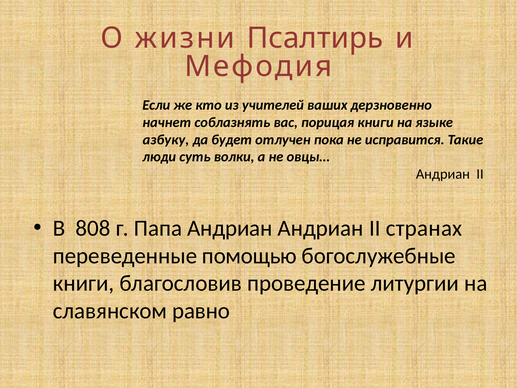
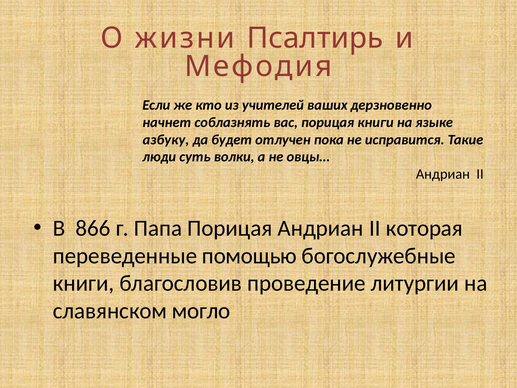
808: 808 -> 866
Папа Андриан: Андриан -> Порицая
странах: странах -> которая
равно: равно -> могло
